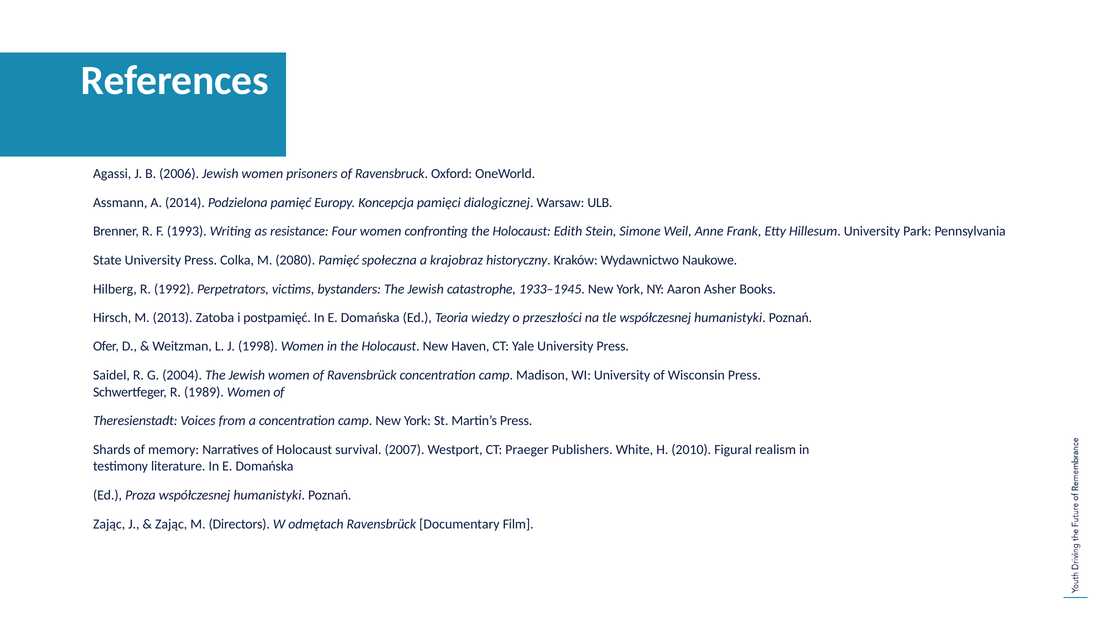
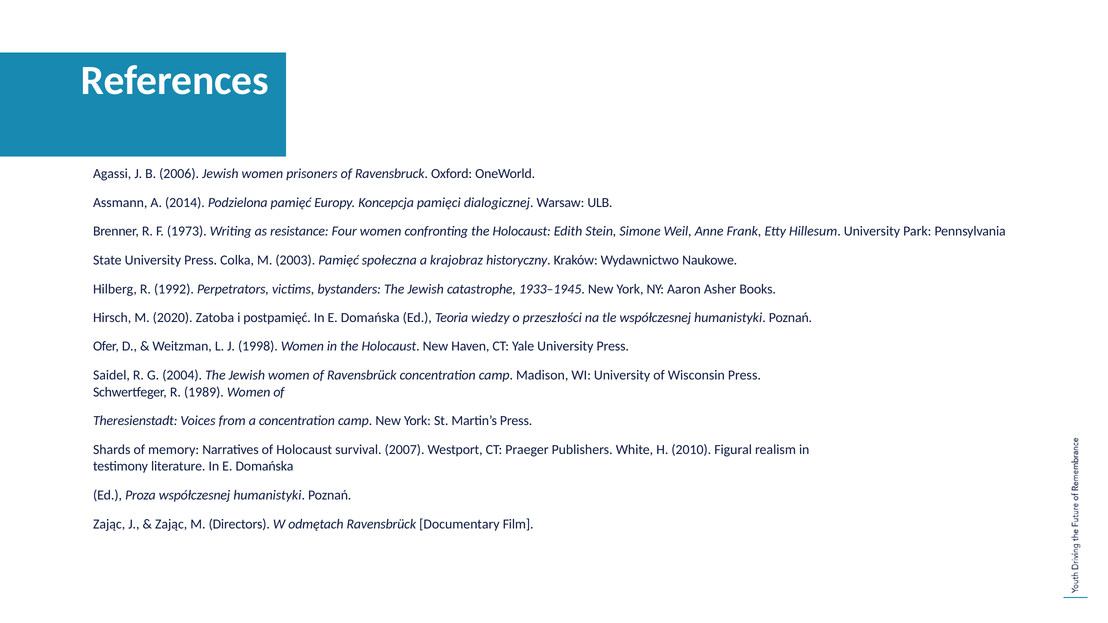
1993: 1993 -> 1973
2080: 2080 -> 2003
2013: 2013 -> 2020
